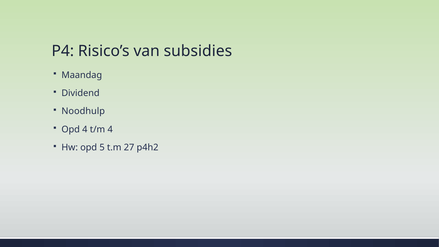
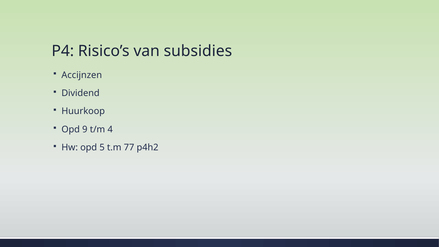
Maandag: Maandag -> Accijnzen
Noodhulp: Noodhulp -> Huurkoop
Opd 4: 4 -> 9
27: 27 -> 77
